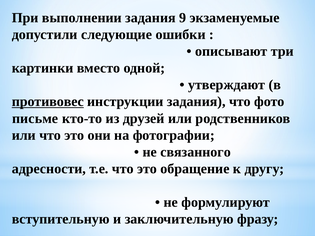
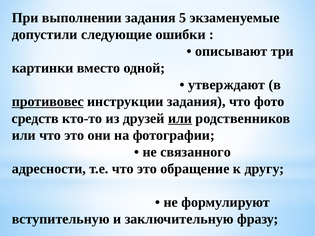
9: 9 -> 5
письме: письме -> средств
или at (180, 119) underline: none -> present
